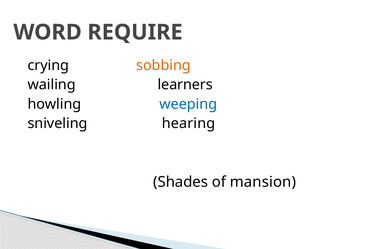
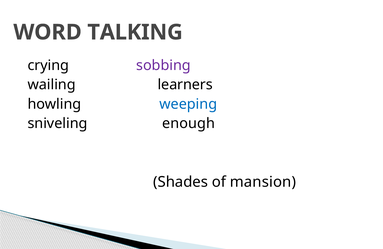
REQUIRE: REQUIRE -> TALKING
sobbing colour: orange -> purple
hearing: hearing -> enough
